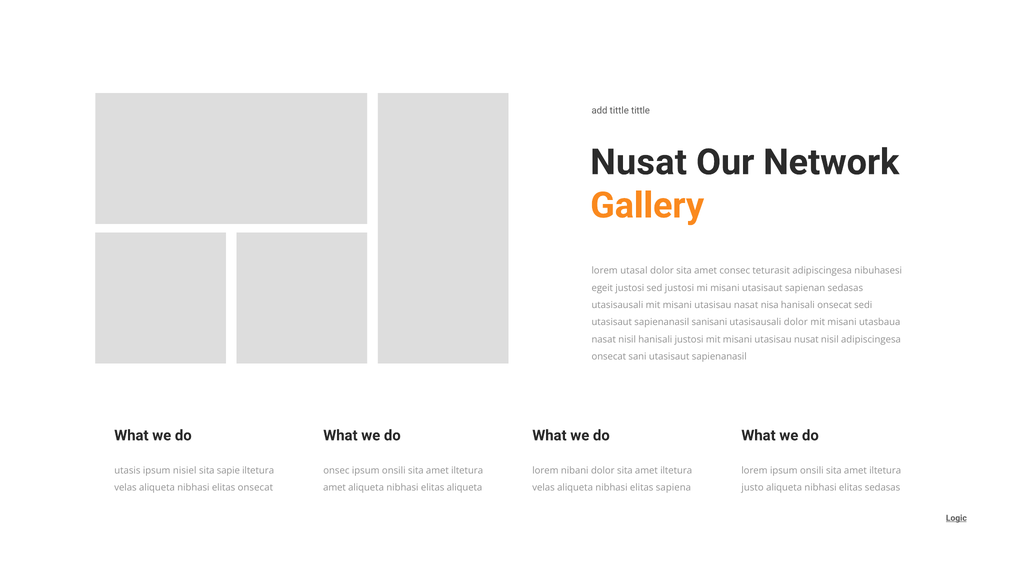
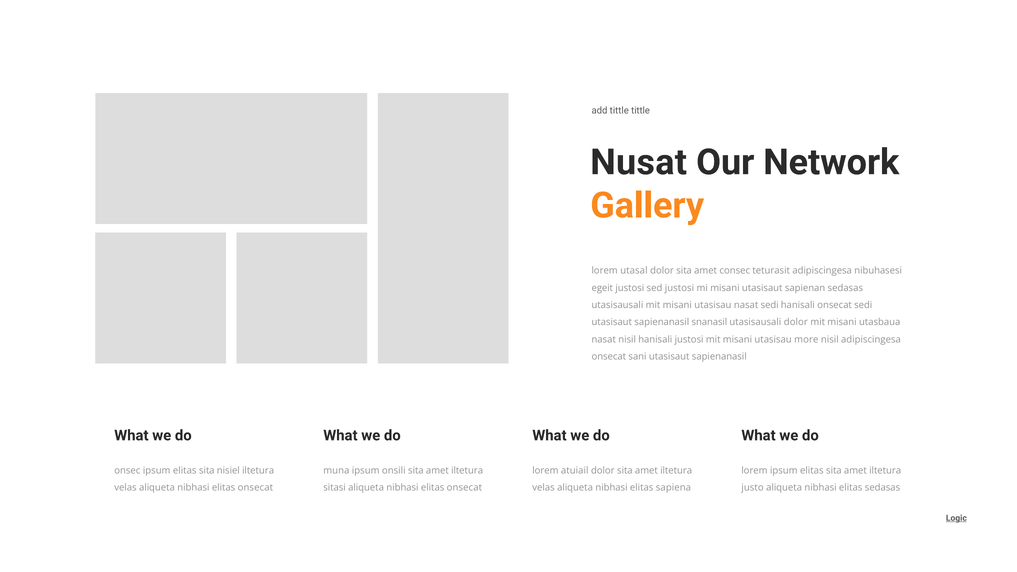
nasat nisa: nisa -> sedi
sanisani: sanisani -> snanasil
utasisau nusat: nusat -> more
utasis: utasis -> onsec
nisiel at (185, 471): nisiel -> elitas
sapie: sapie -> nisiel
onsec: onsec -> muna
nibani: nibani -> atuiail
lorem ipsum onsili: onsili -> elitas
amet at (335, 488): amet -> sitasi
aliqueta at (464, 488): aliqueta -> onsecat
